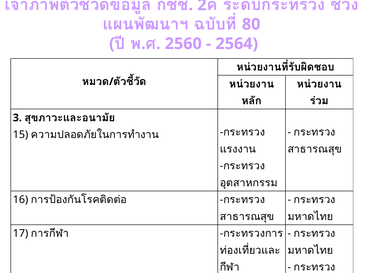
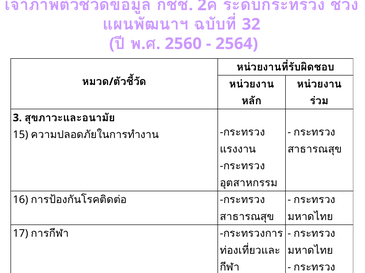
80: 80 -> 32
